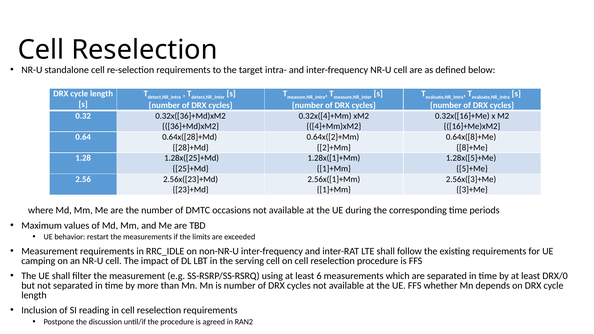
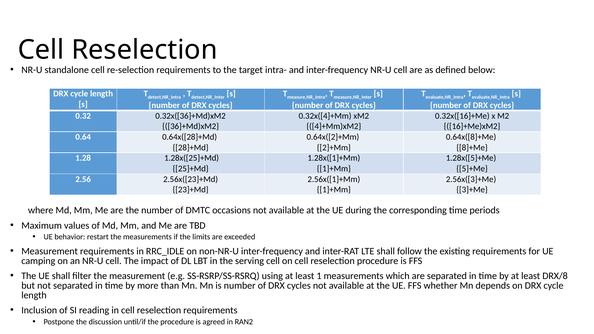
6: 6 -> 1
DRX/0: DRX/0 -> DRX/8
